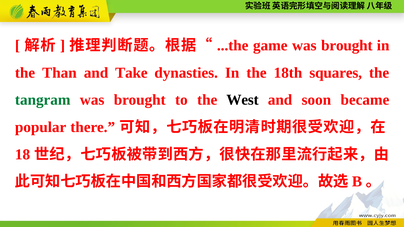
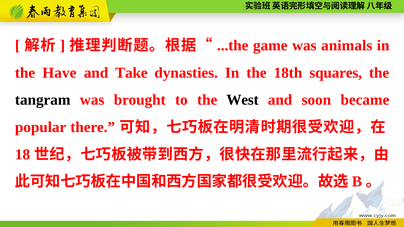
game was brought: brought -> animals
Than: Than -> Have
tangram colour: green -> black
